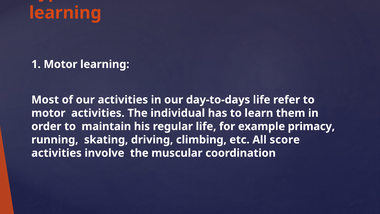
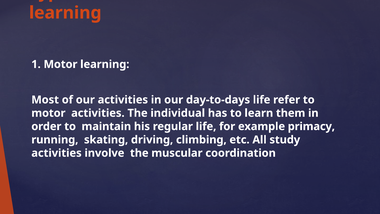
score: score -> study
